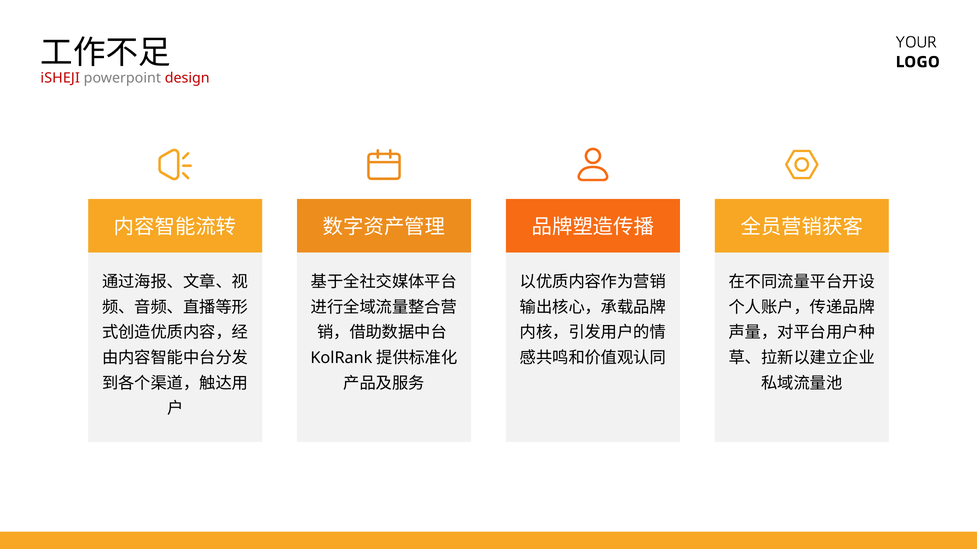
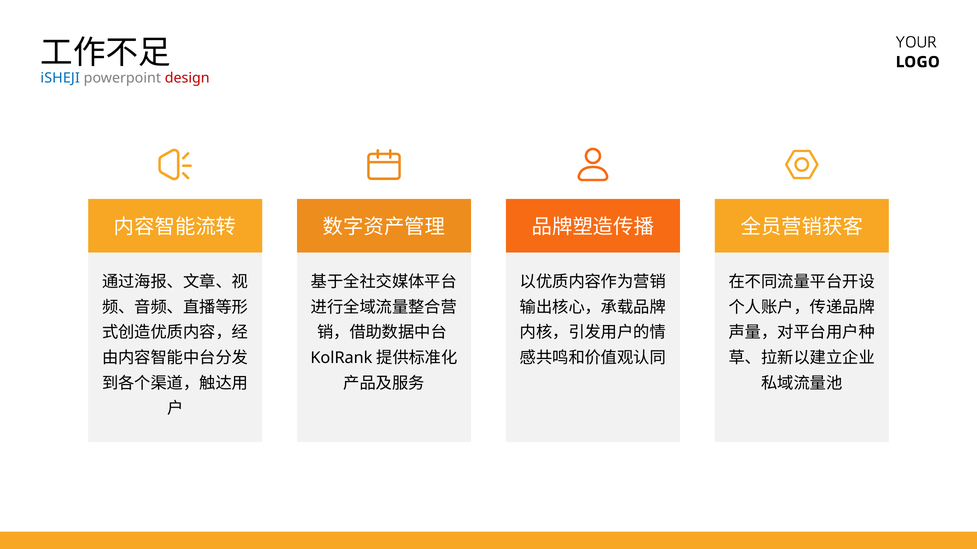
iSHEJI colour: red -> blue
